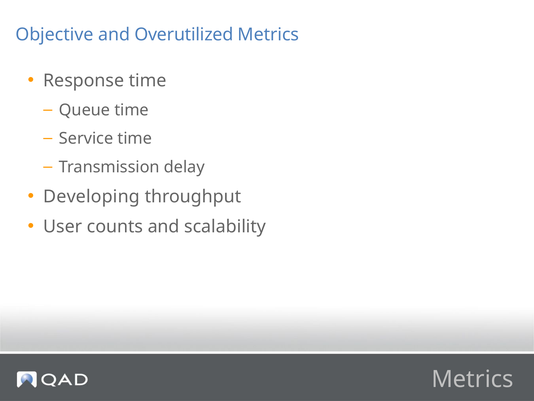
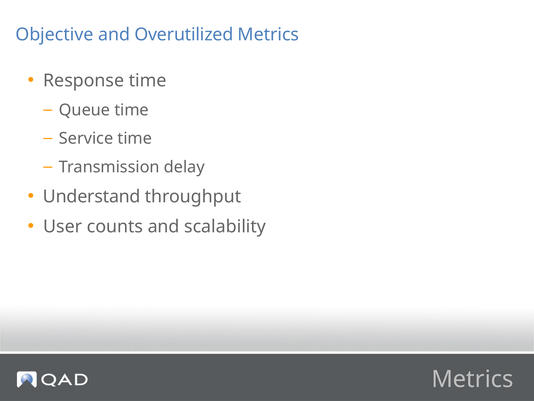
Developing: Developing -> Understand
